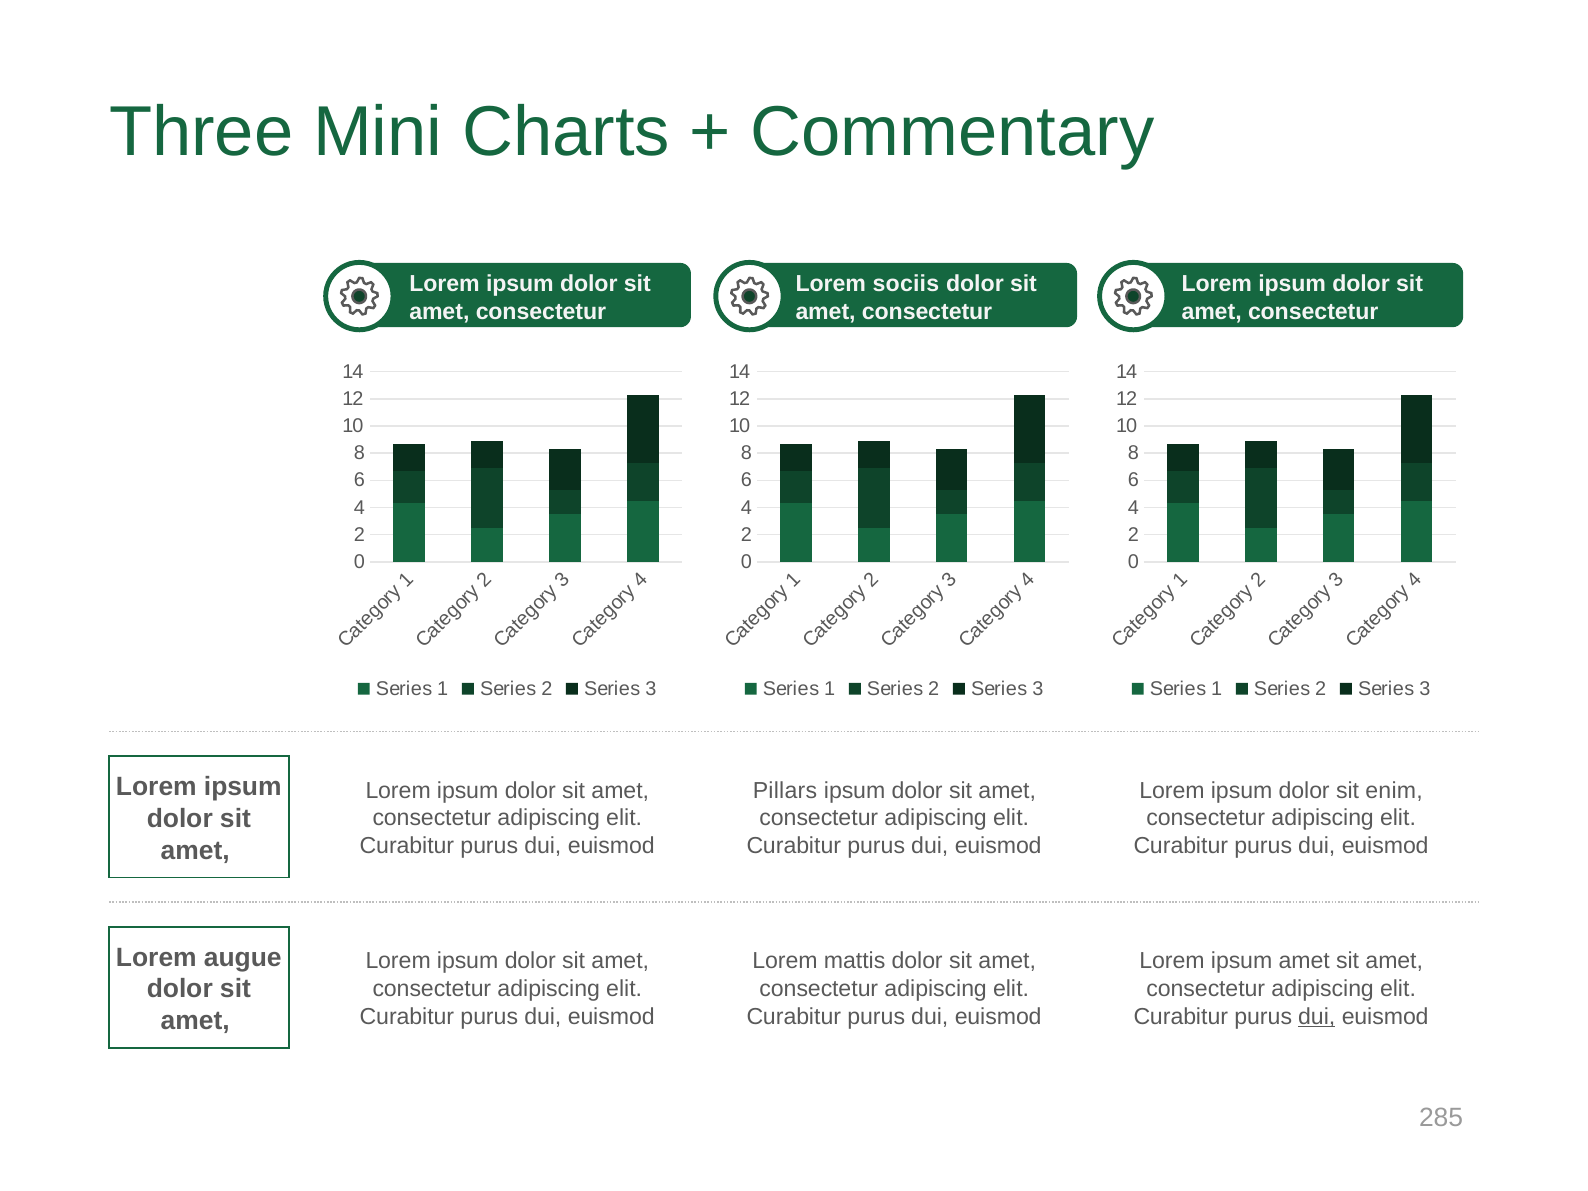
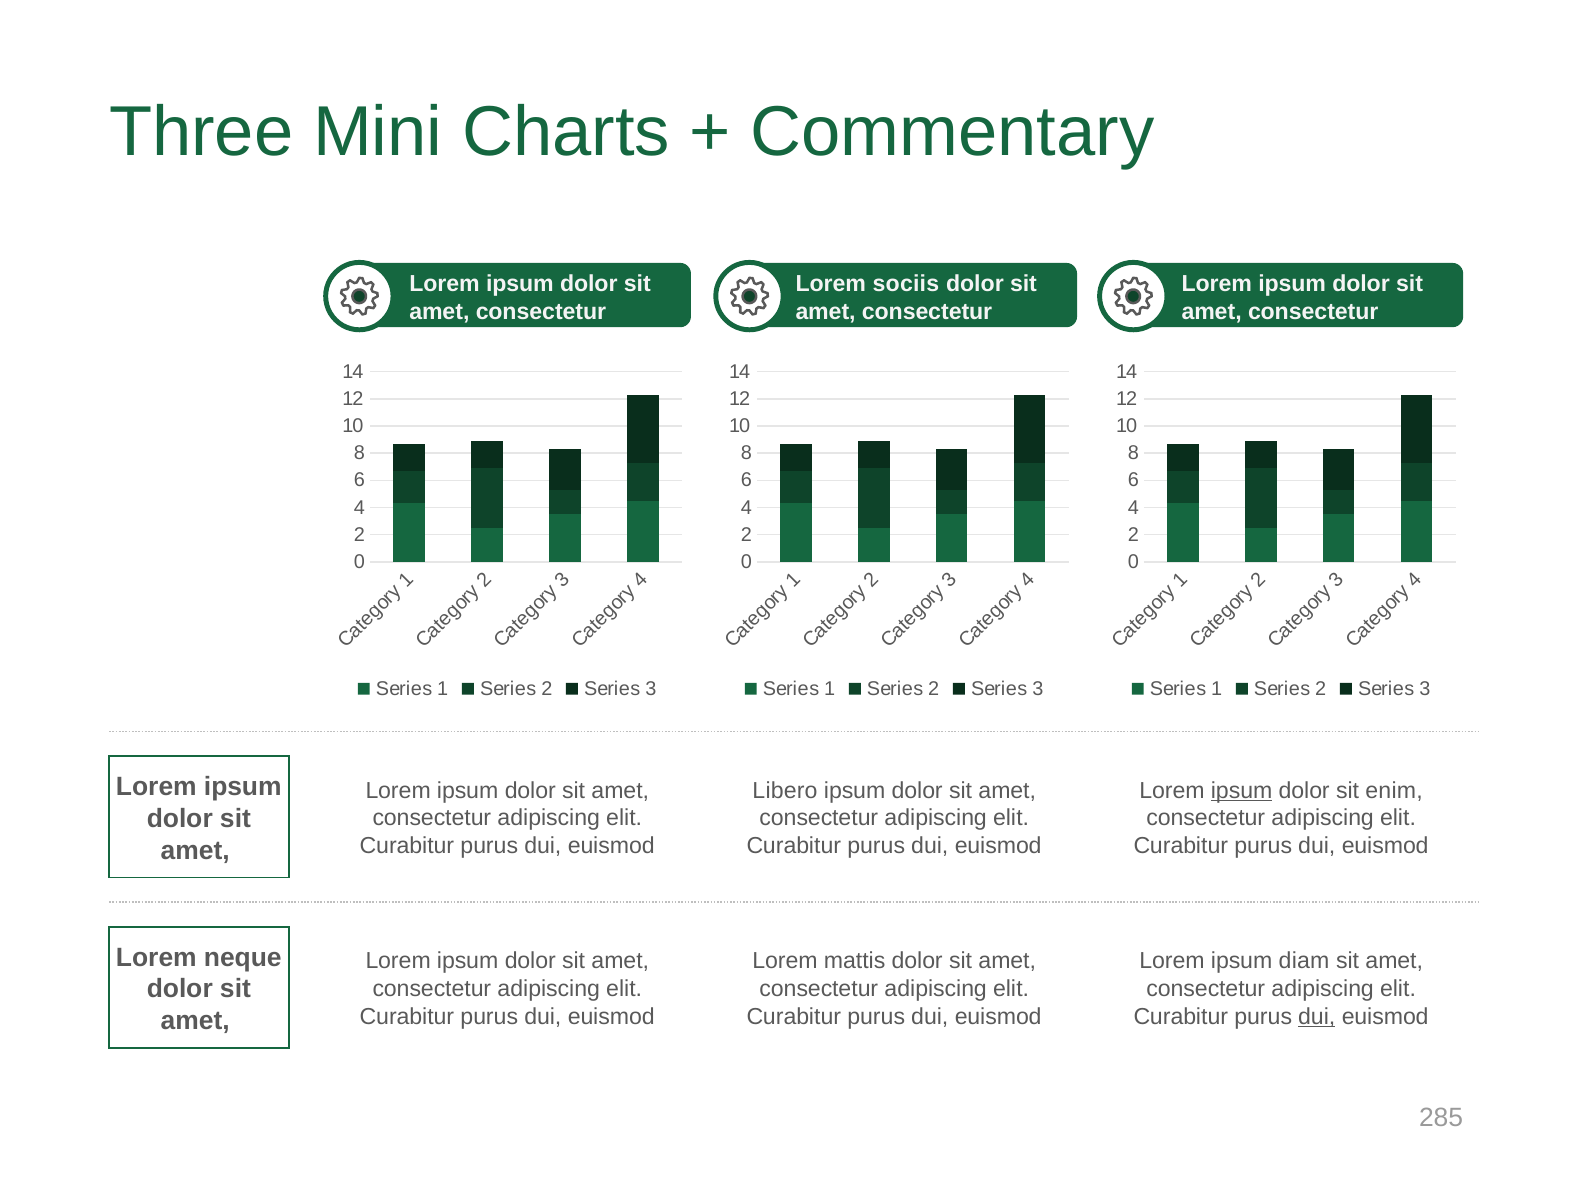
Pillars: Pillars -> Libero
ipsum at (1242, 791) underline: none -> present
augue: augue -> neque
ipsum amet: amet -> diam
